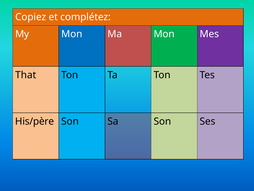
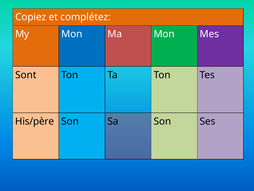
That: That -> Sont
